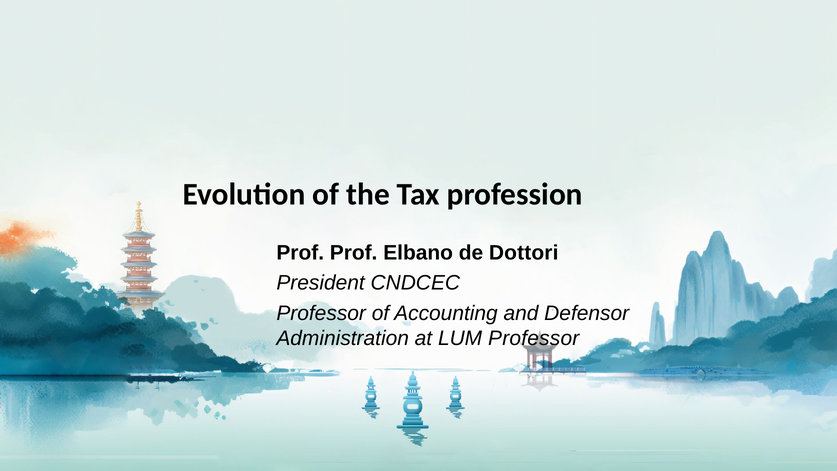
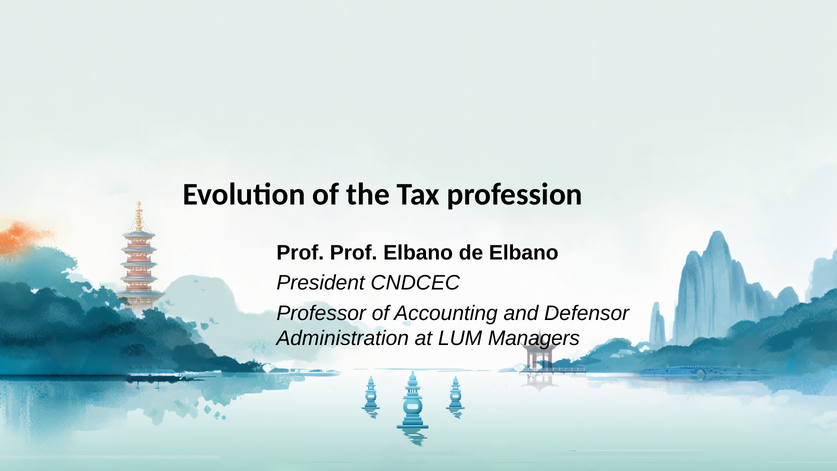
de Dottori: Dottori -> Elbano
LUM Professor: Professor -> Managers
